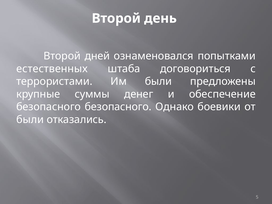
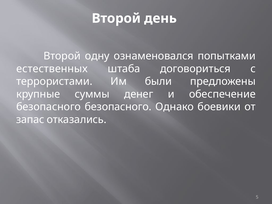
дней: дней -> одну
были at (30, 120): были -> запас
